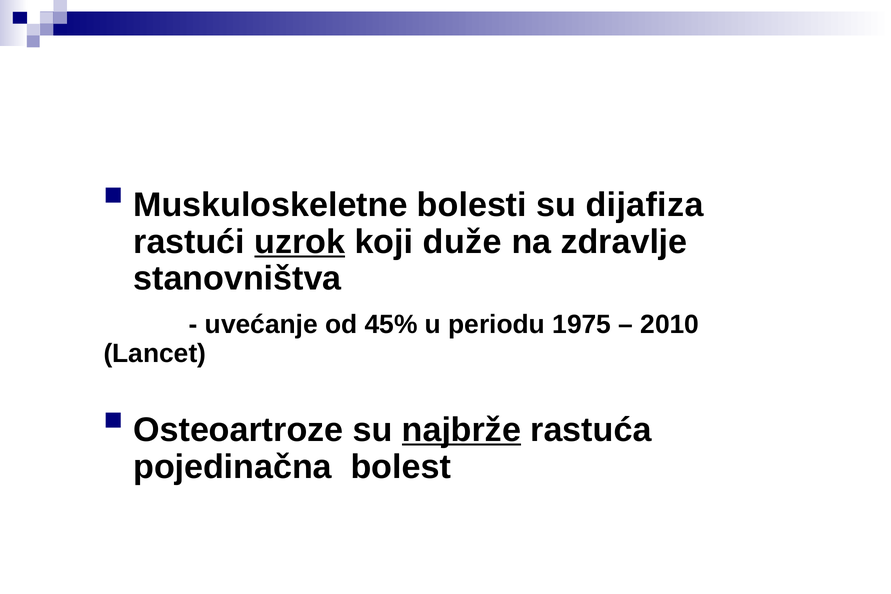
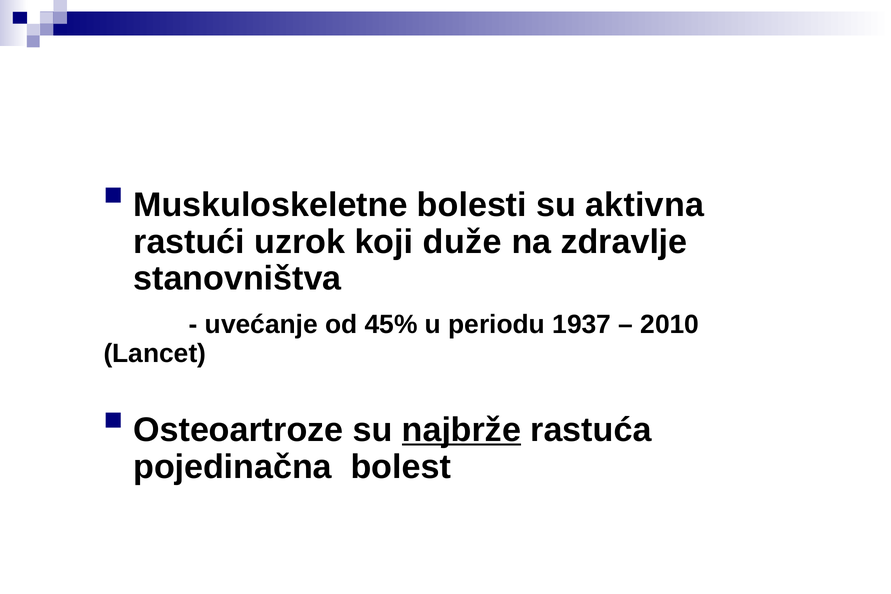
dijafiza: dijafiza -> aktivna
uzrok underline: present -> none
1975: 1975 -> 1937
